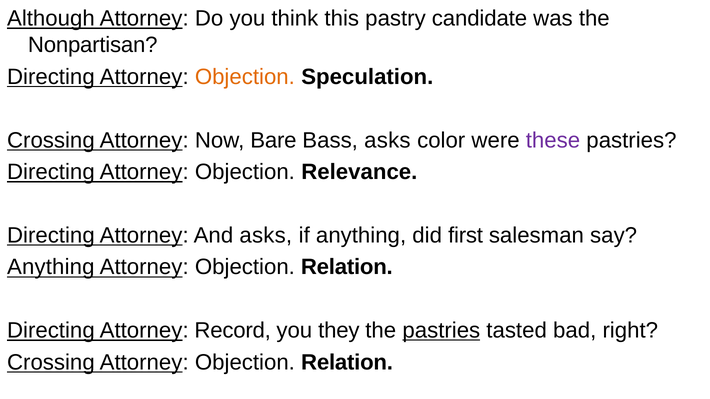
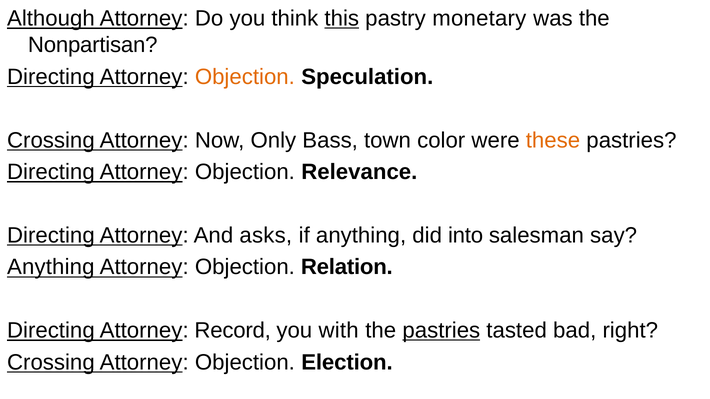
this underline: none -> present
candidate: candidate -> monetary
Bare: Bare -> Only
Bass asks: asks -> town
these colour: purple -> orange
first: first -> into
they: they -> with
Crossing Attorney Objection Relation: Relation -> Election
